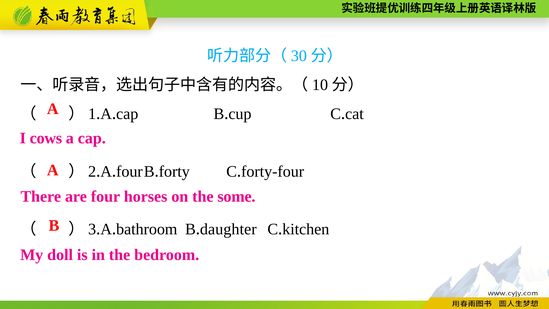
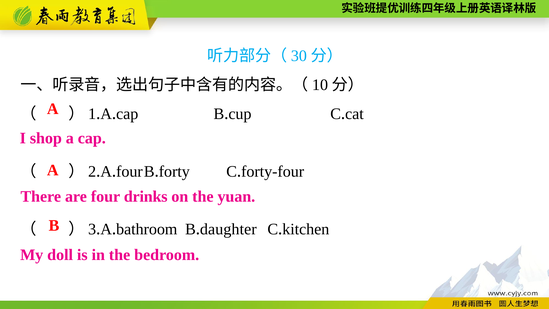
cows: cows -> shop
horses: horses -> drinks
some: some -> yuan
